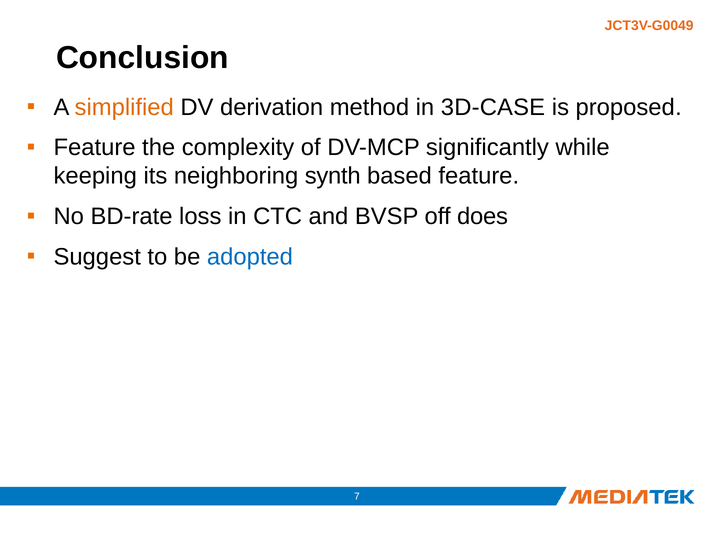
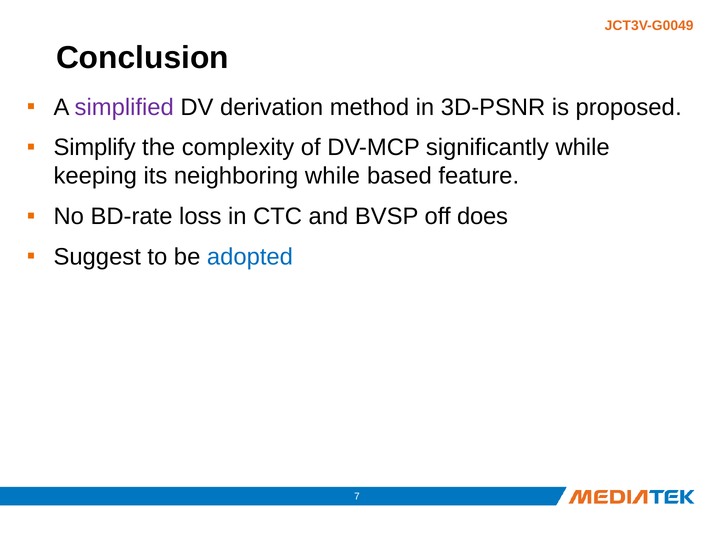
simplified colour: orange -> purple
3D-CASE: 3D-CASE -> 3D-PSNR
Feature at (95, 148): Feature -> Simplify
neighboring synth: synth -> while
